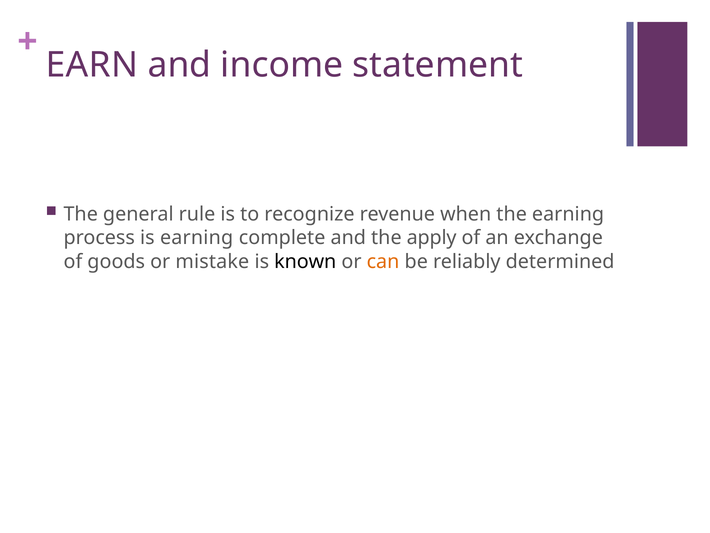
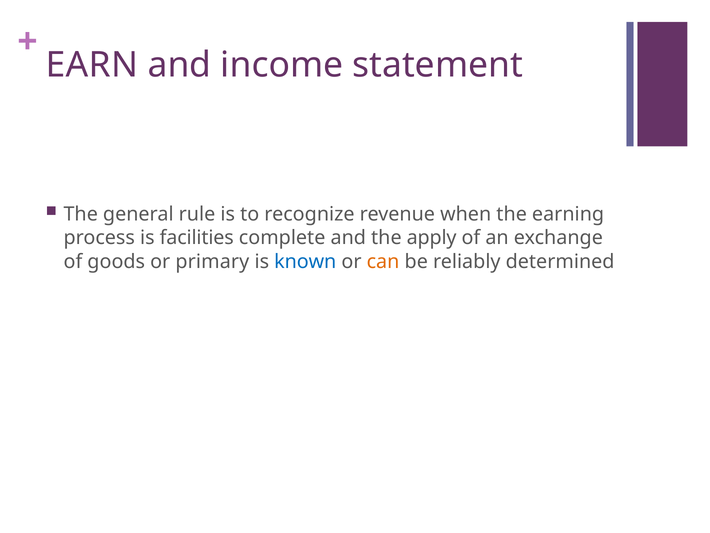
is earning: earning -> facilities
mistake: mistake -> primary
known colour: black -> blue
